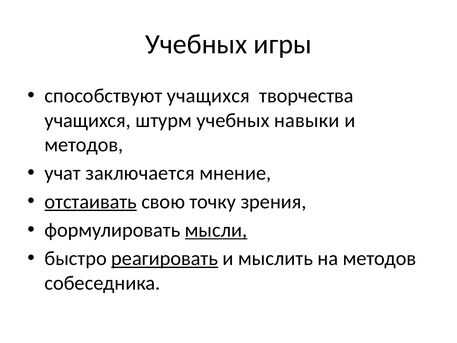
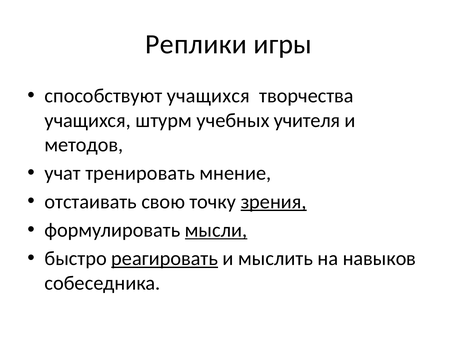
Учебных at (196, 44): Учебных -> Реплики
навыки: навыки -> учителя
заключается: заключается -> тренировать
отстаивать underline: present -> none
зрения underline: none -> present
на методов: методов -> навыков
